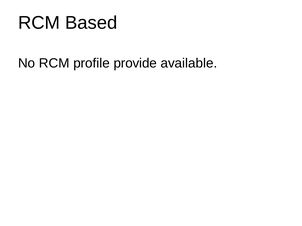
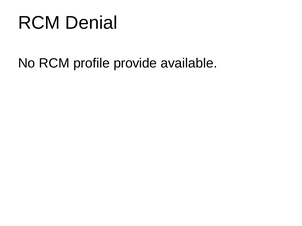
Based: Based -> Denial
